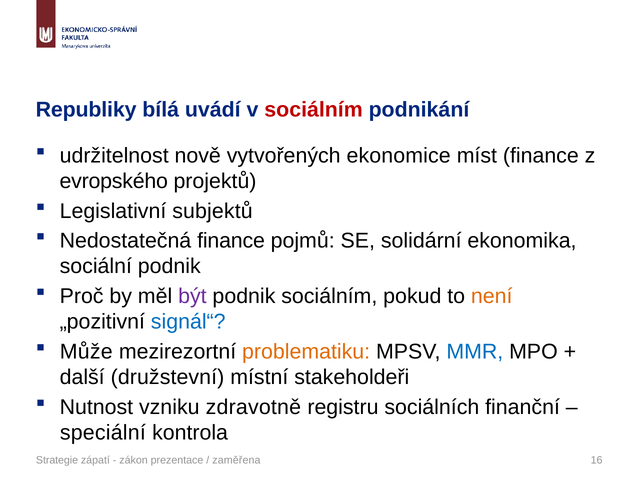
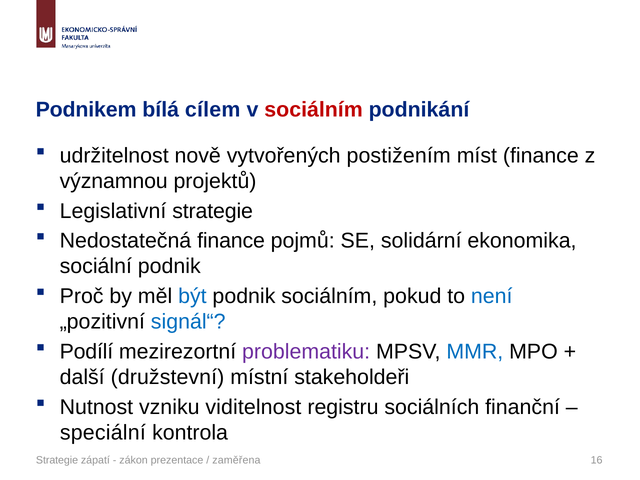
Republiky: Republiky -> Podnikem
uvádí: uvádí -> cílem
ekonomice: ekonomice -> postižením
evropského: evropského -> významnou
Legislativní subjektů: subjektů -> strategie
být colour: purple -> blue
není colour: orange -> blue
Může: Může -> Podílí
problematiku colour: orange -> purple
zdravotně: zdravotně -> viditelnost
